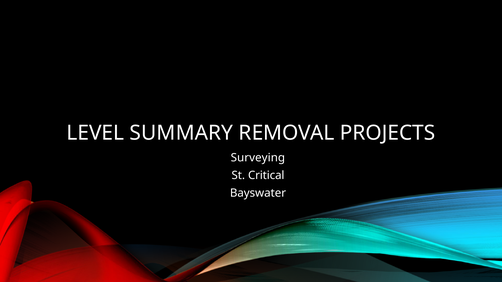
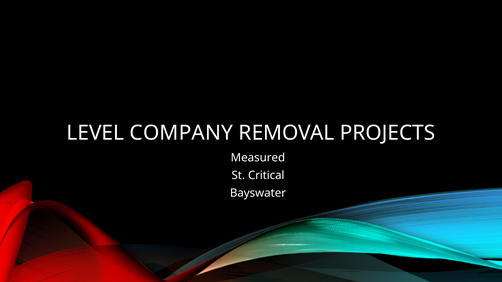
SUMMARY: SUMMARY -> COMPANY
Surveying: Surveying -> Measured
